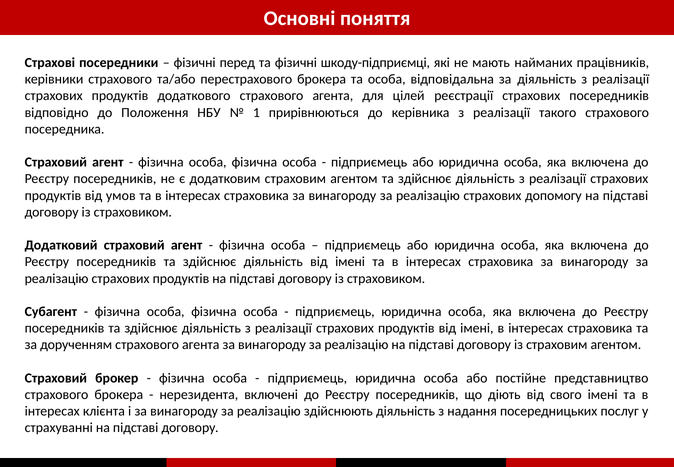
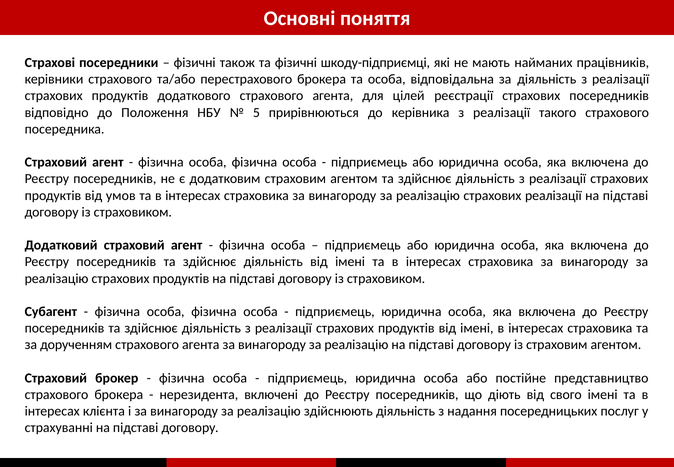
перед: перед -> також
1: 1 -> 5
страхових допомогу: допомогу -> реалізації
